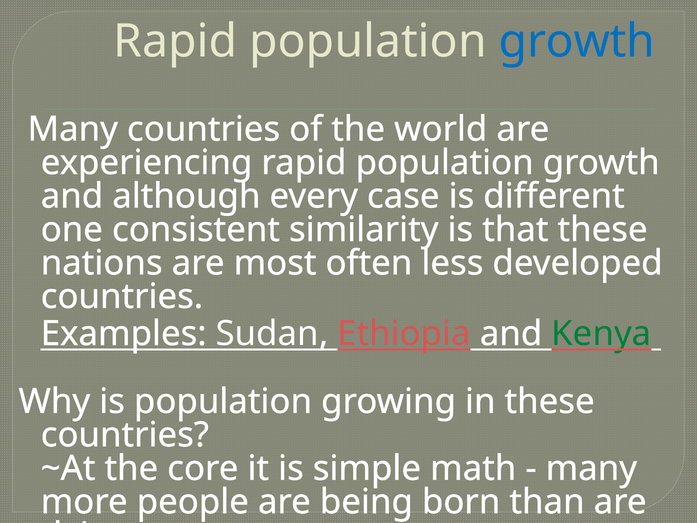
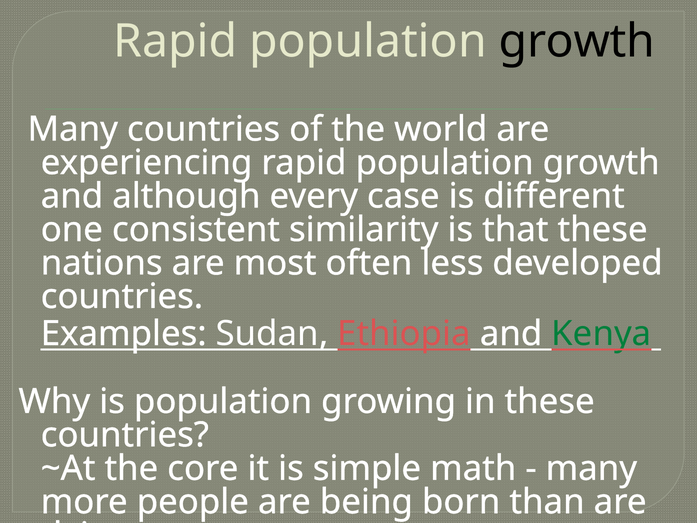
growth at (577, 42) colour: blue -> black
